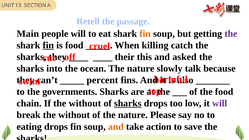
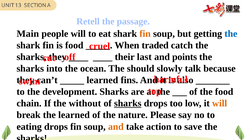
the at (231, 34) colour: purple -> blue
fin at (48, 45) underline: present -> none
killing: killing -> traded
this: this -> last
asked: asked -> points
ocean The nature: nature -> should
percent at (102, 80): percent -> learned
governments: governments -> development
will at (220, 103) colour: purple -> orange
break the without: without -> learned
